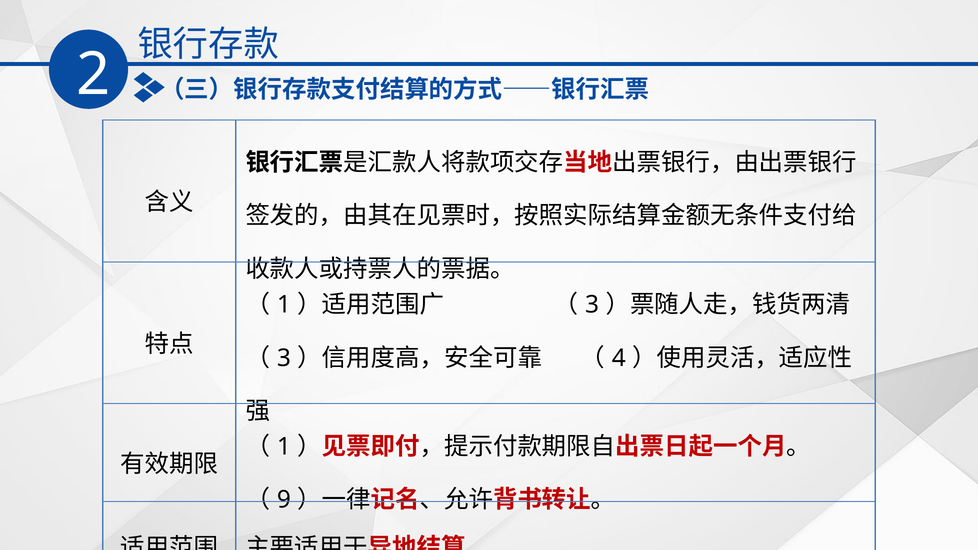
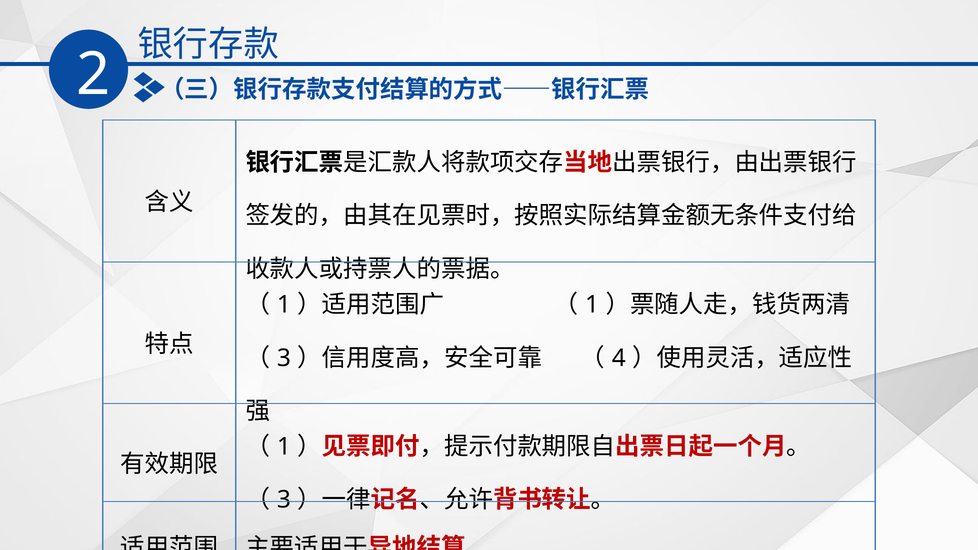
3 at (592, 305): 3 -> 1
9 at (284, 500): 9 -> 3
